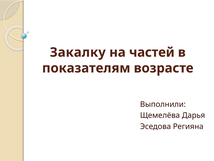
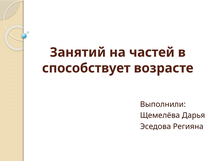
Закалку: Закалку -> Занятий
показателям: показателям -> способствует
